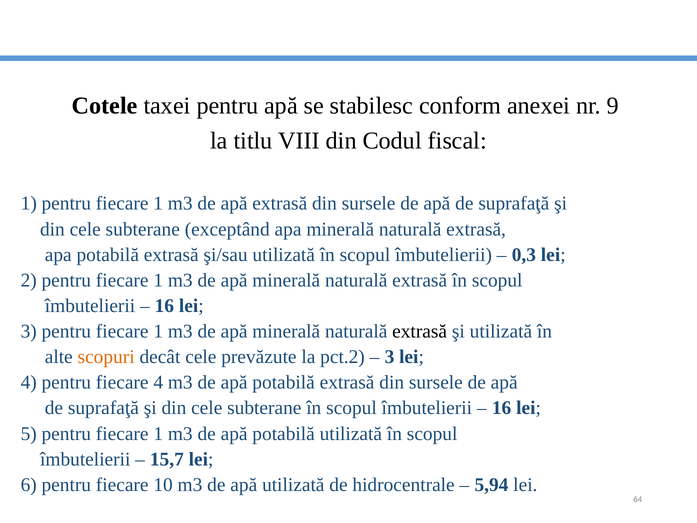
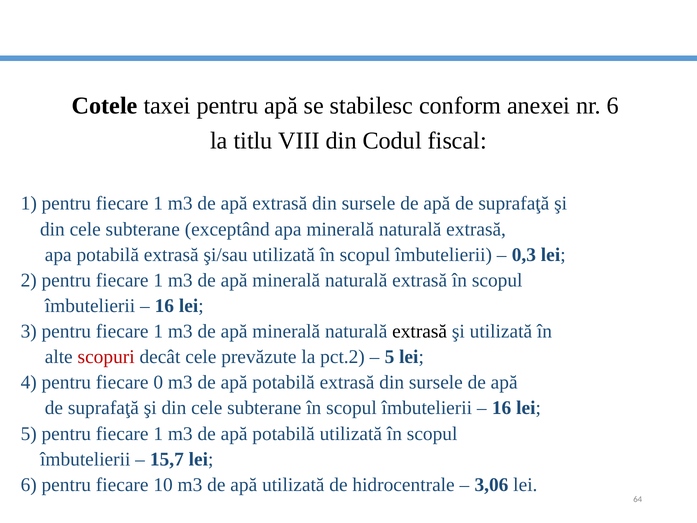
nr 9: 9 -> 6
scopuri colour: orange -> red
3 at (389, 357): 3 -> 5
fiecare 4: 4 -> 0
5,94: 5,94 -> 3,06
